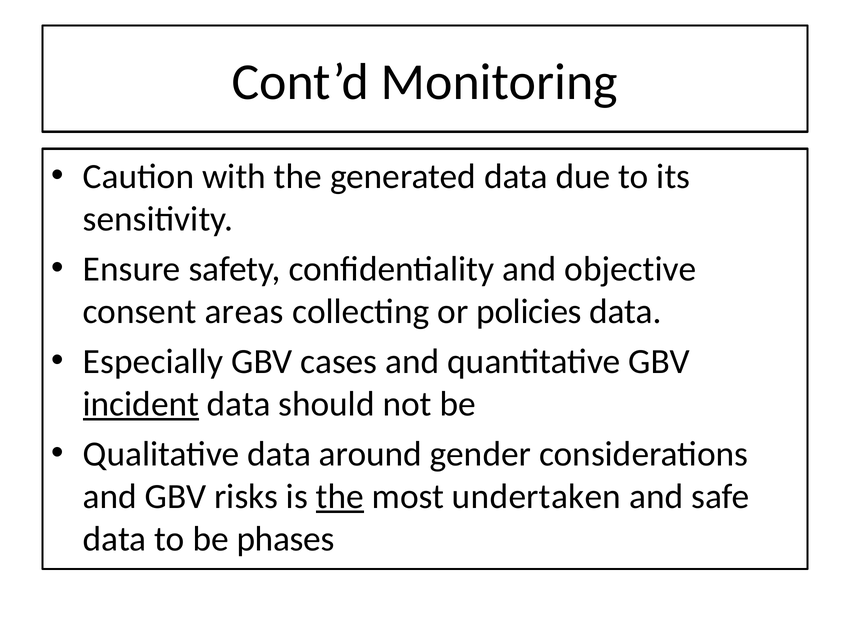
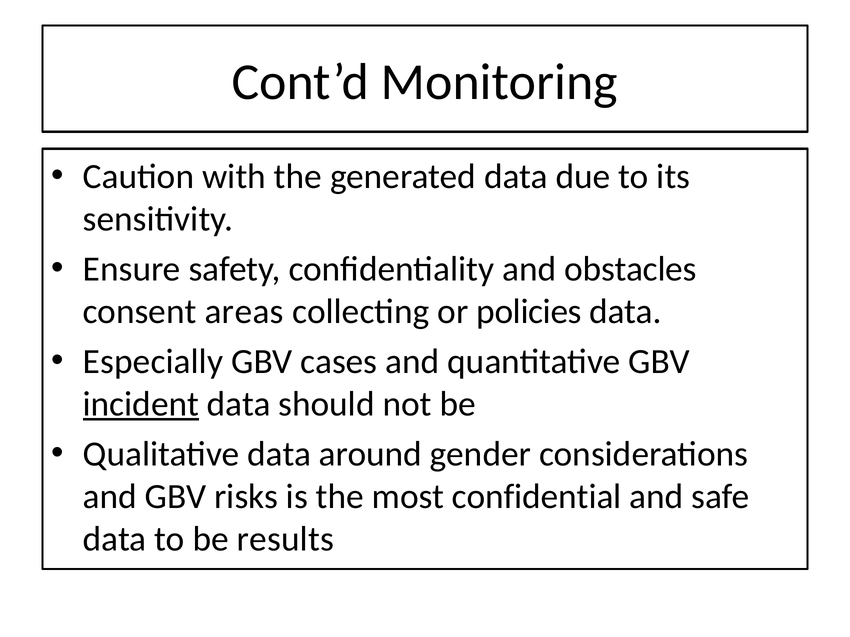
objective: objective -> obstacles
the at (340, 497) underline: present -> none
undertaken: undertaken -> confidential
phases: phases -> results
